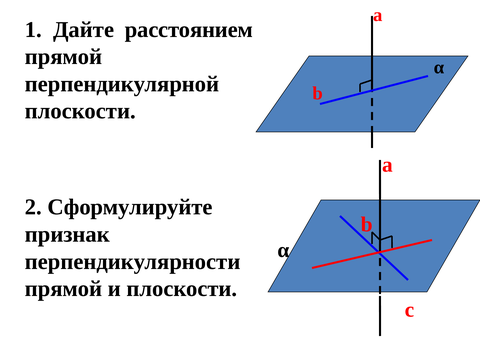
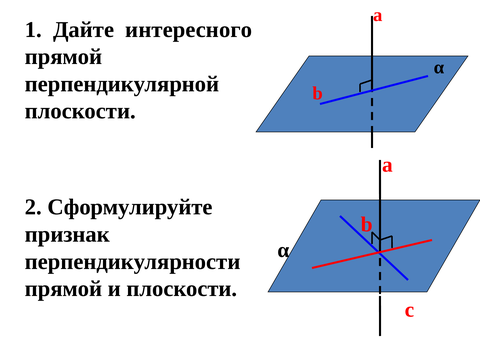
расстоянием: расстоянием -> интересного
